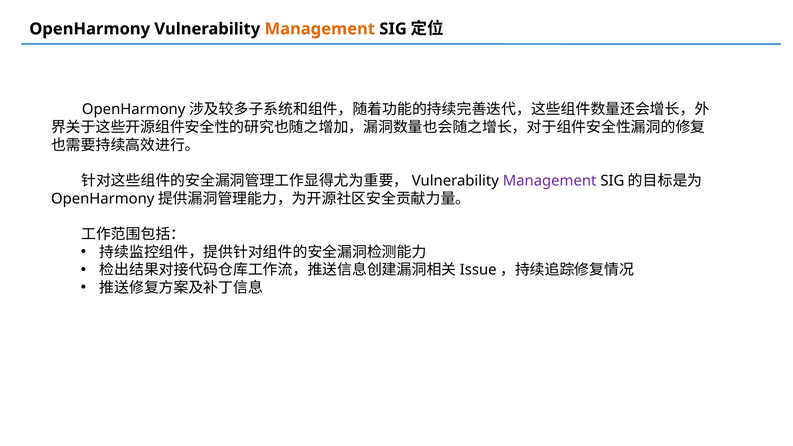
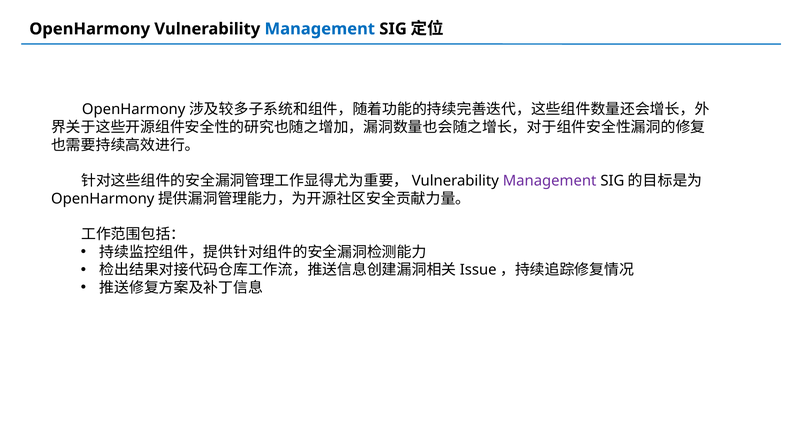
Management at (320, 29) colour: orange -> blue
